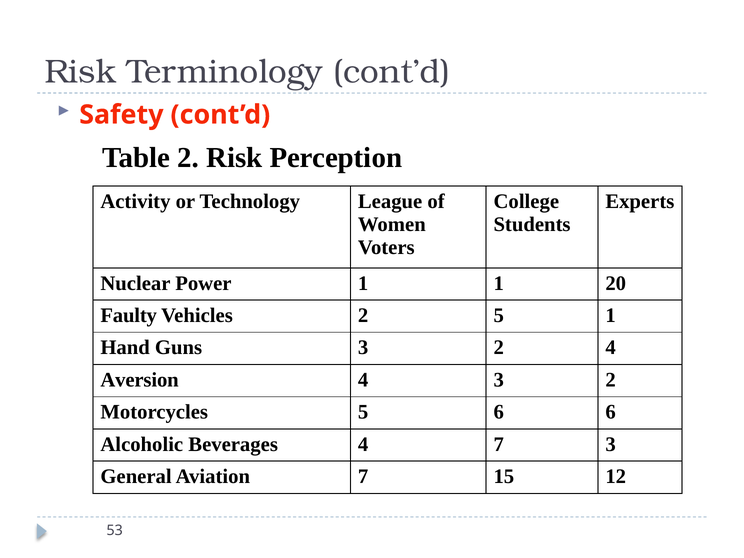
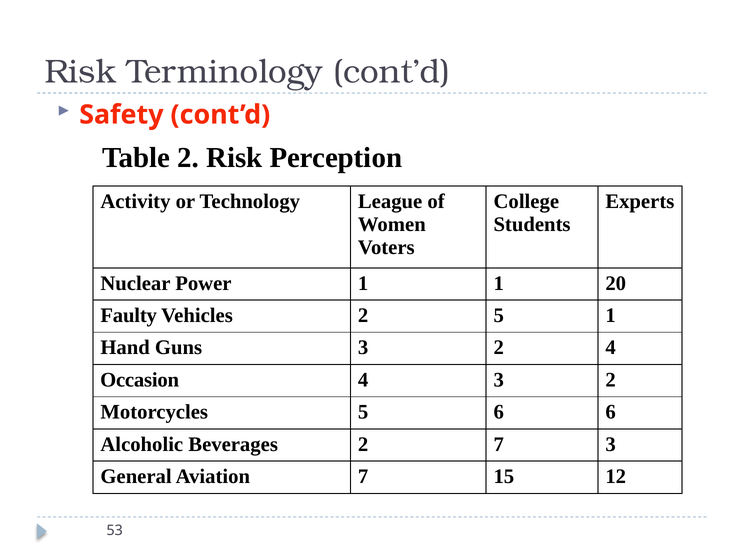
Aversion: Aversion -> Occasion
Beverages 4: 4 -> 2
